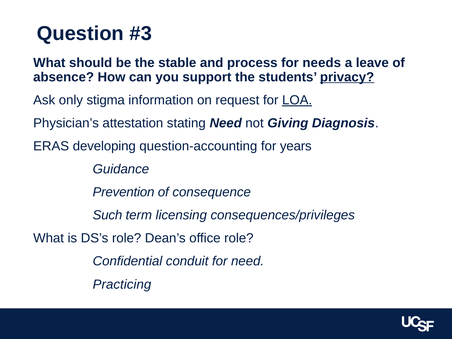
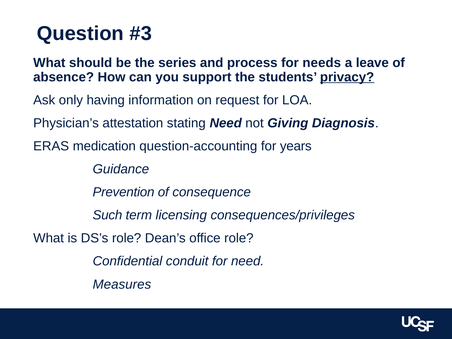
stable: stable -> series
stigma: stigma -> having
LOA underline: present -> none
developing: developing -> medication
Practicing: Practicing -> Measures
